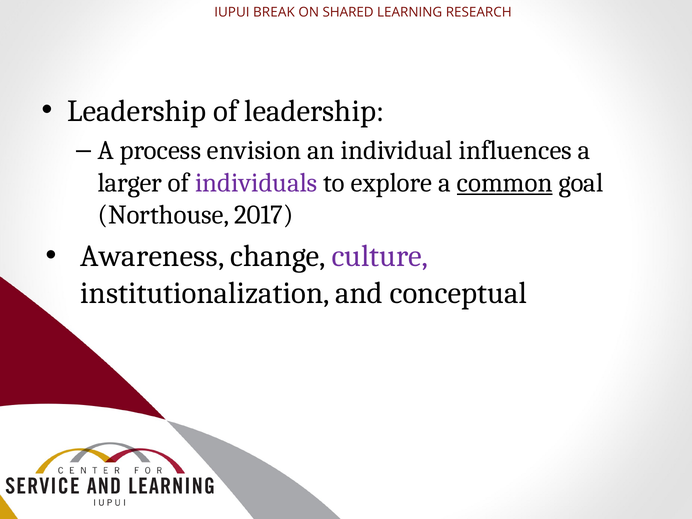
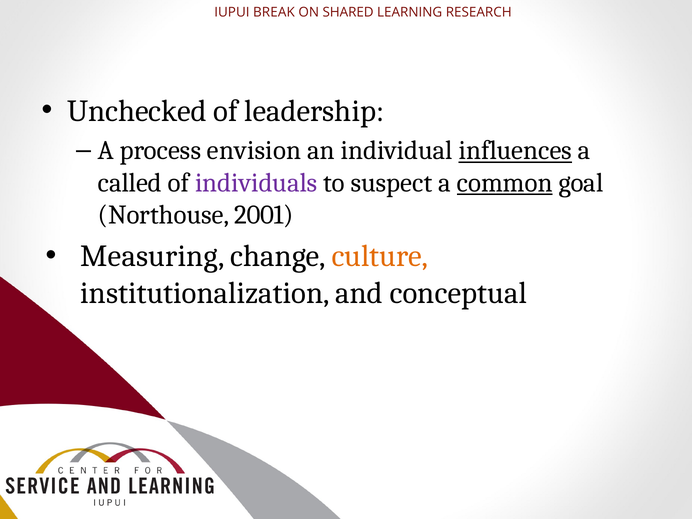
Leadership at (137, 111): Leadership -> Unchecked
influences underline: none -> present
larger: larger -> called
explore: explore -> suspect
2017: 2017 -> 2001
Awareness: Awareness -> Measuring
culture colour: purple -> orange
